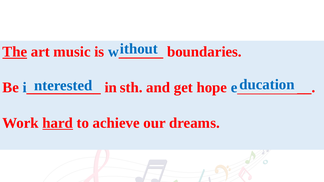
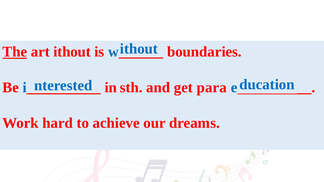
art music: music -> ithout
hope: hope -> para
hard underline: present -> none
